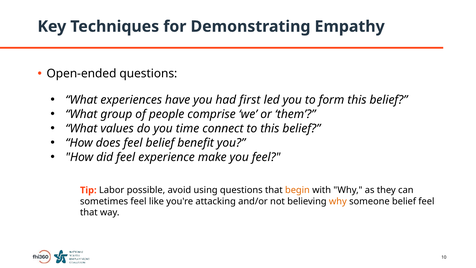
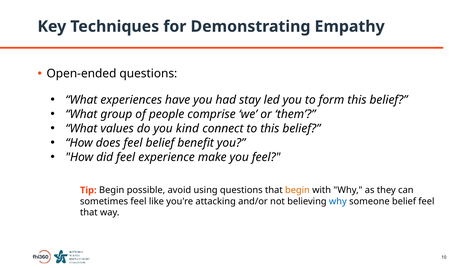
first: first -> stay
time: time -> kind
Tip Labor: Labor -> Begin
why at (338, 201) colour: orange -> blue
